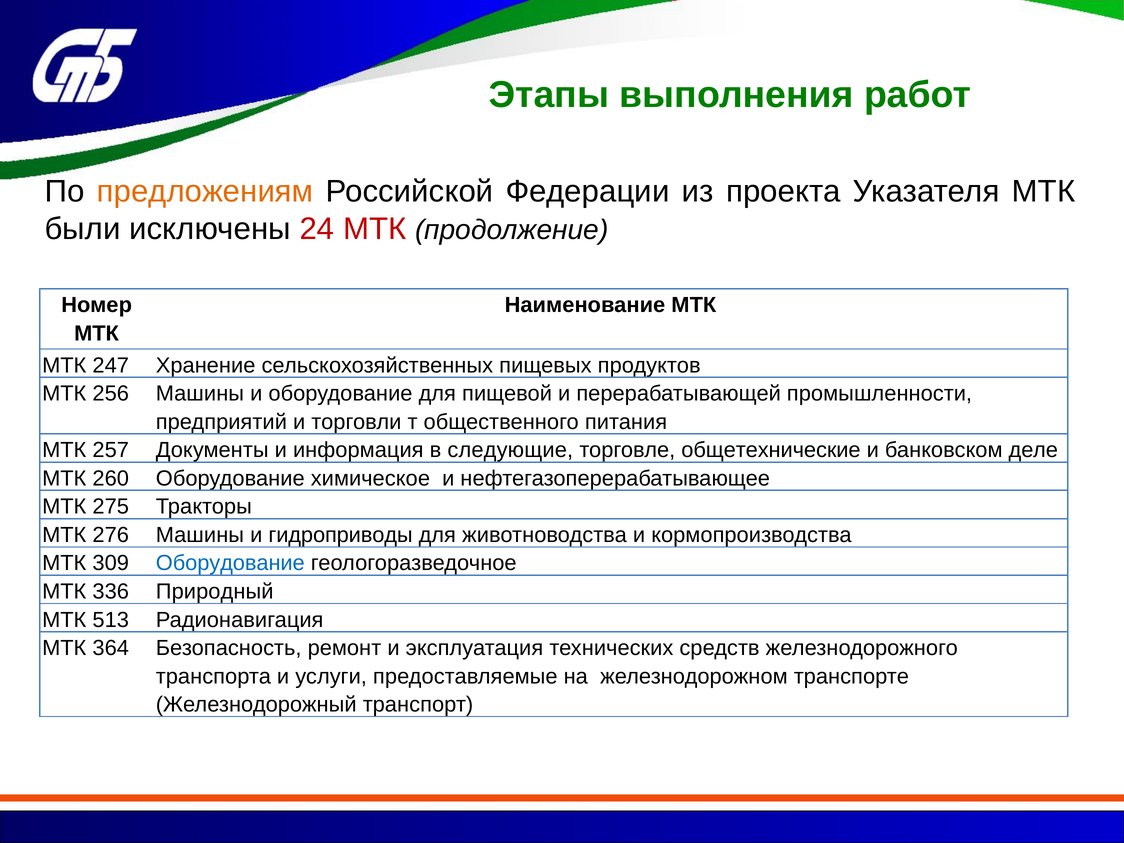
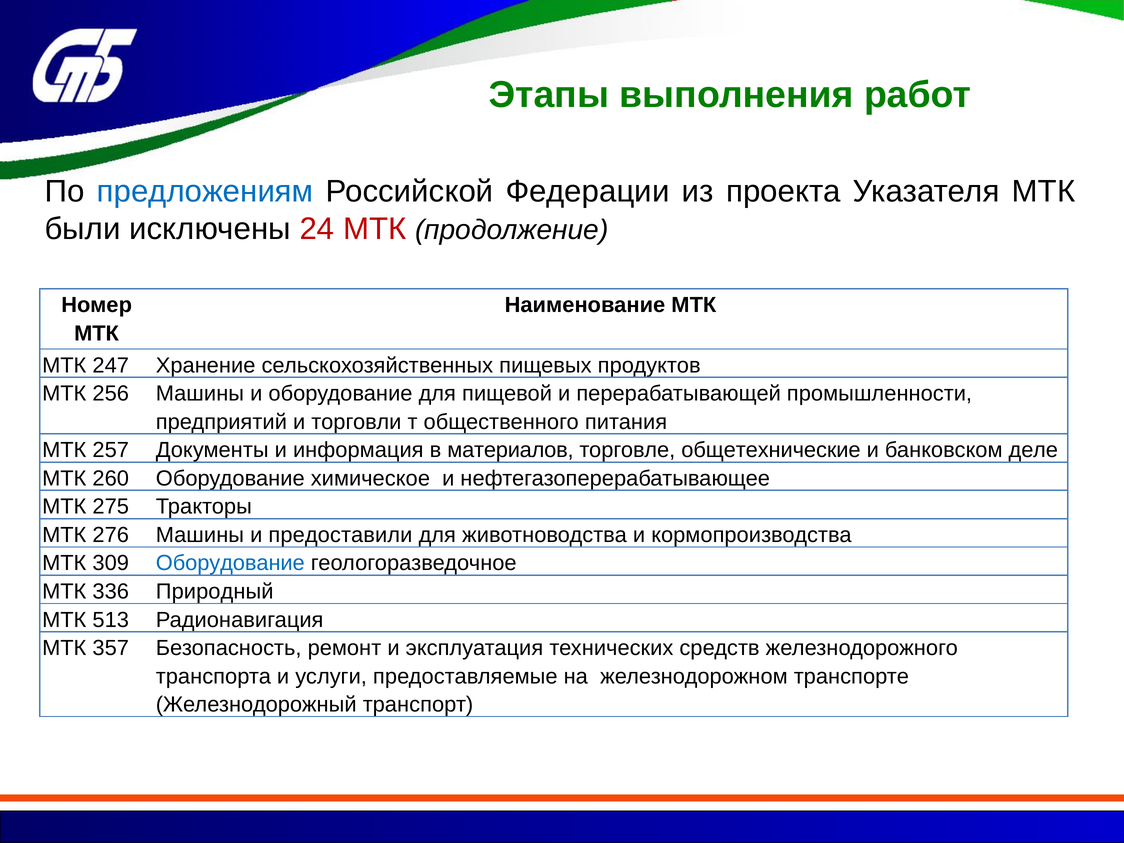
предложениям colour: orange -> blue
следующие: следующие -> материалов
гидроприводы: гидроприводы -> предоставили
364: 364 -> 357
